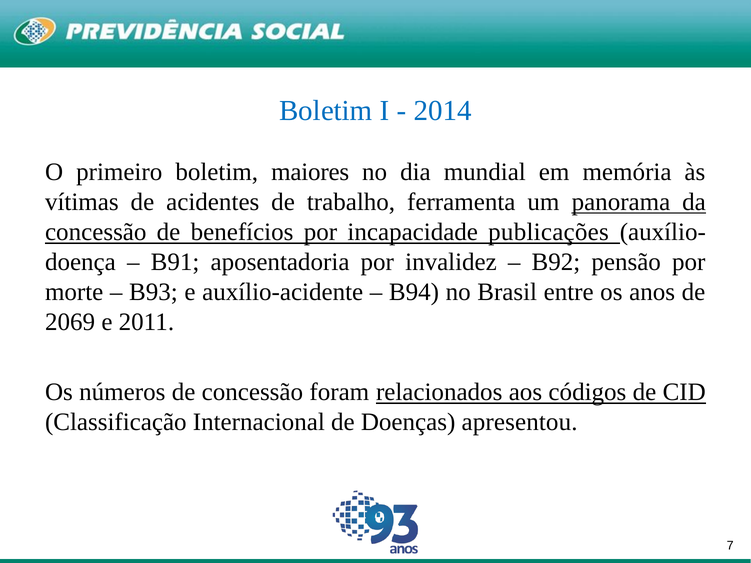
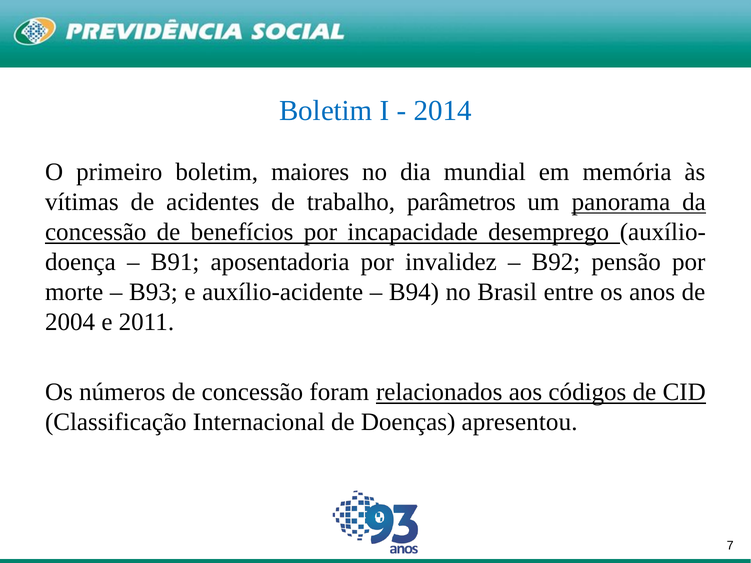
ferramenta: ferramenta -> parâmetros
publicações: publicações -> desemprego
2069: 2069 -> 2004
